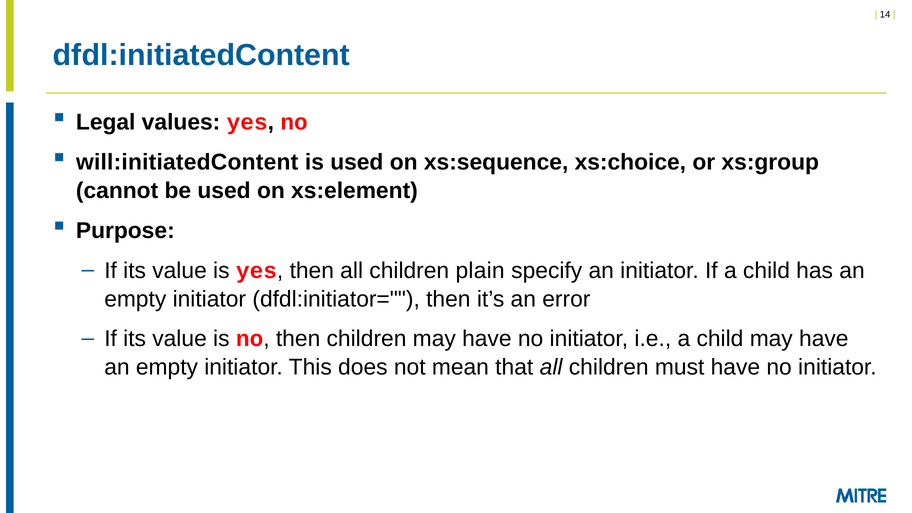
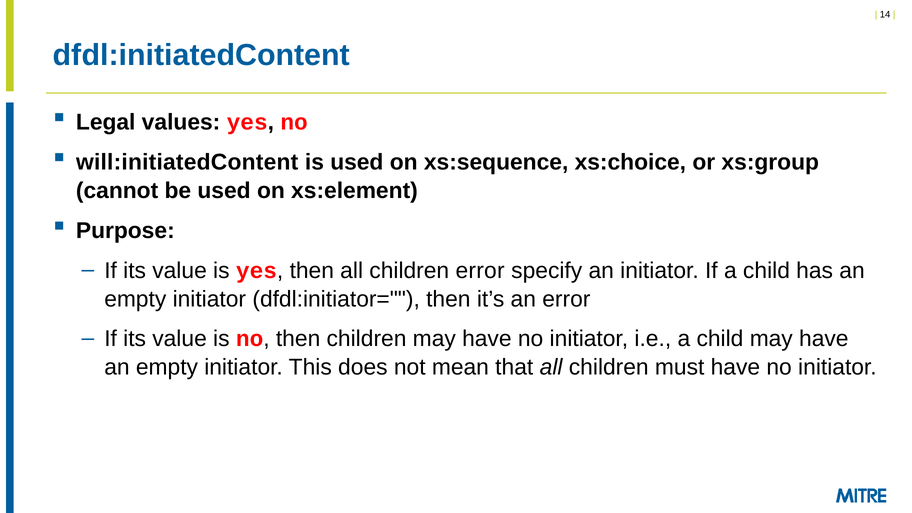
children plain: plain -> error
